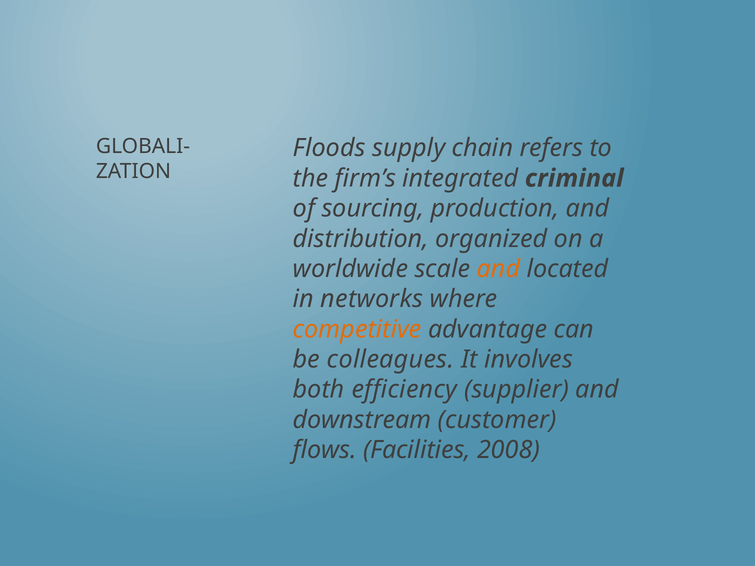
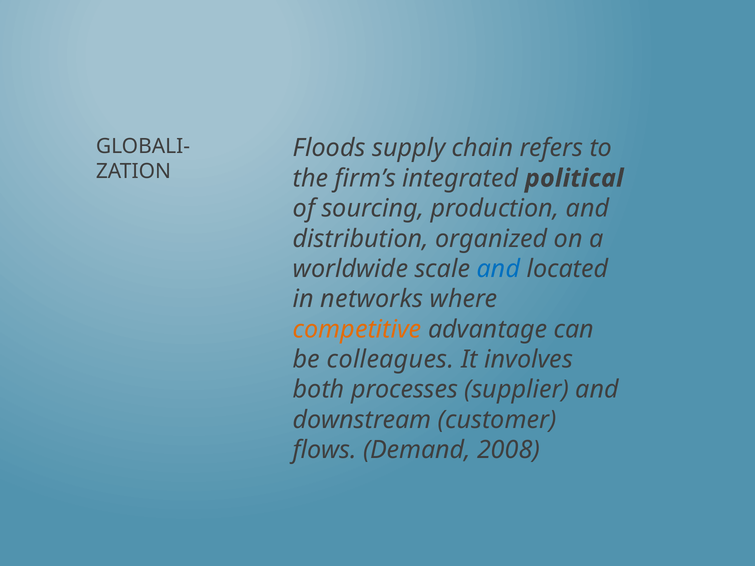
criminal: criminal -> political
and at (498, 269) colour: orange -> blue
efficiency: efficiency -> processes
Facilities: Facilities -> Demand
